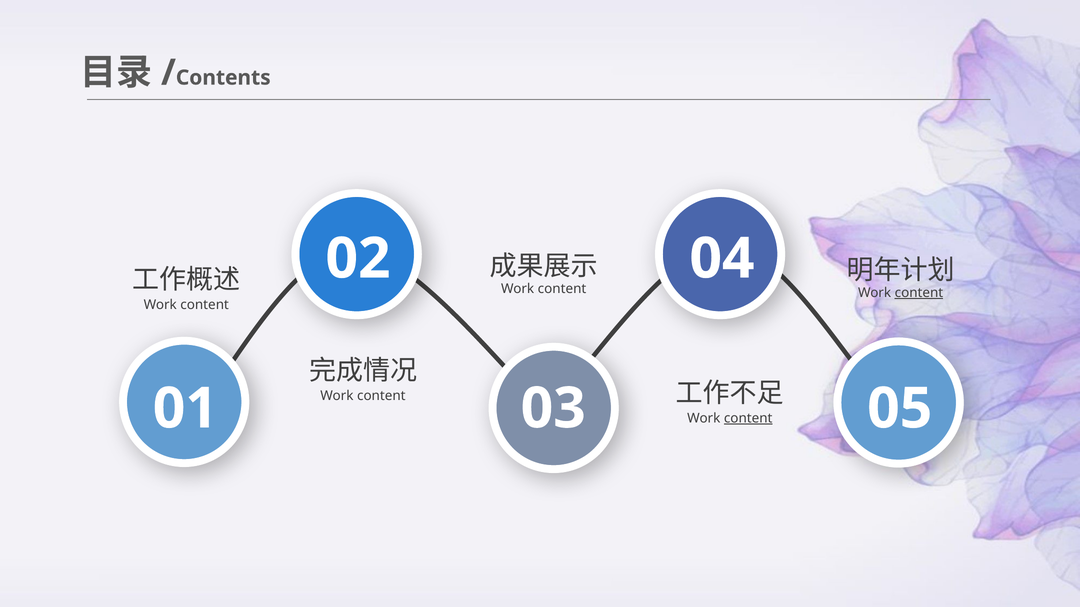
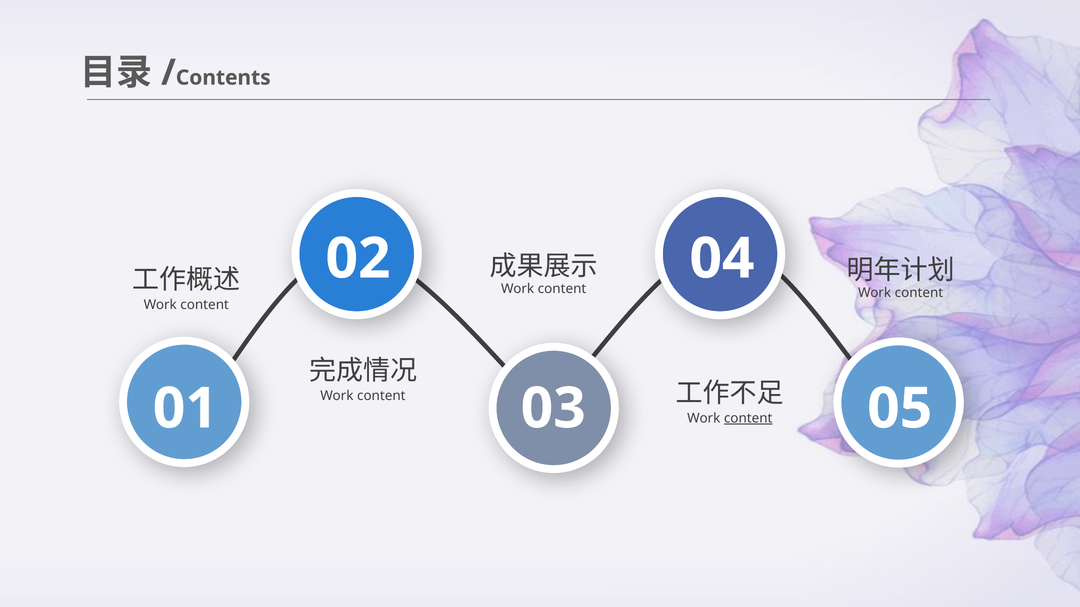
content at (919, 293) underline: present -> none
